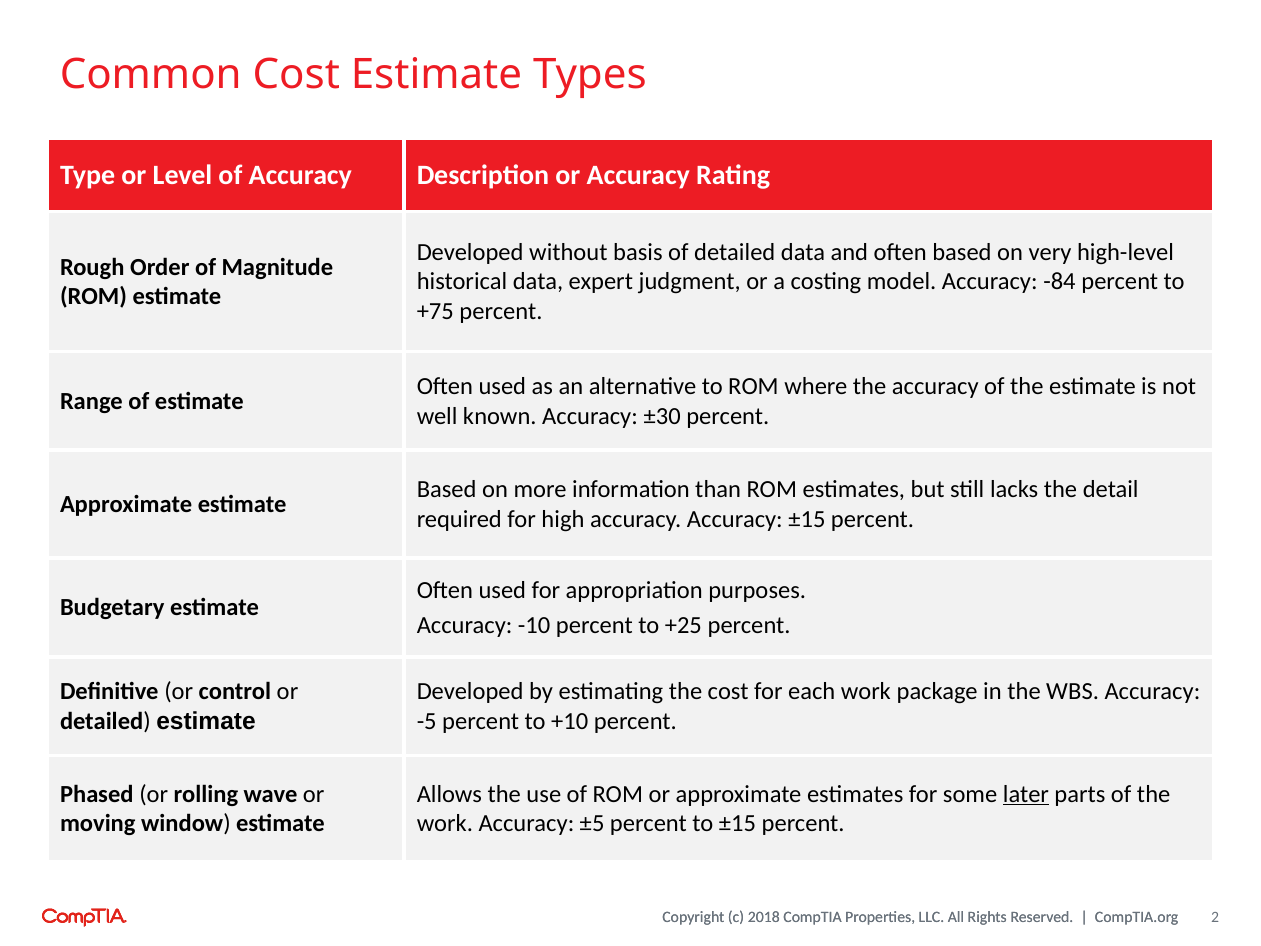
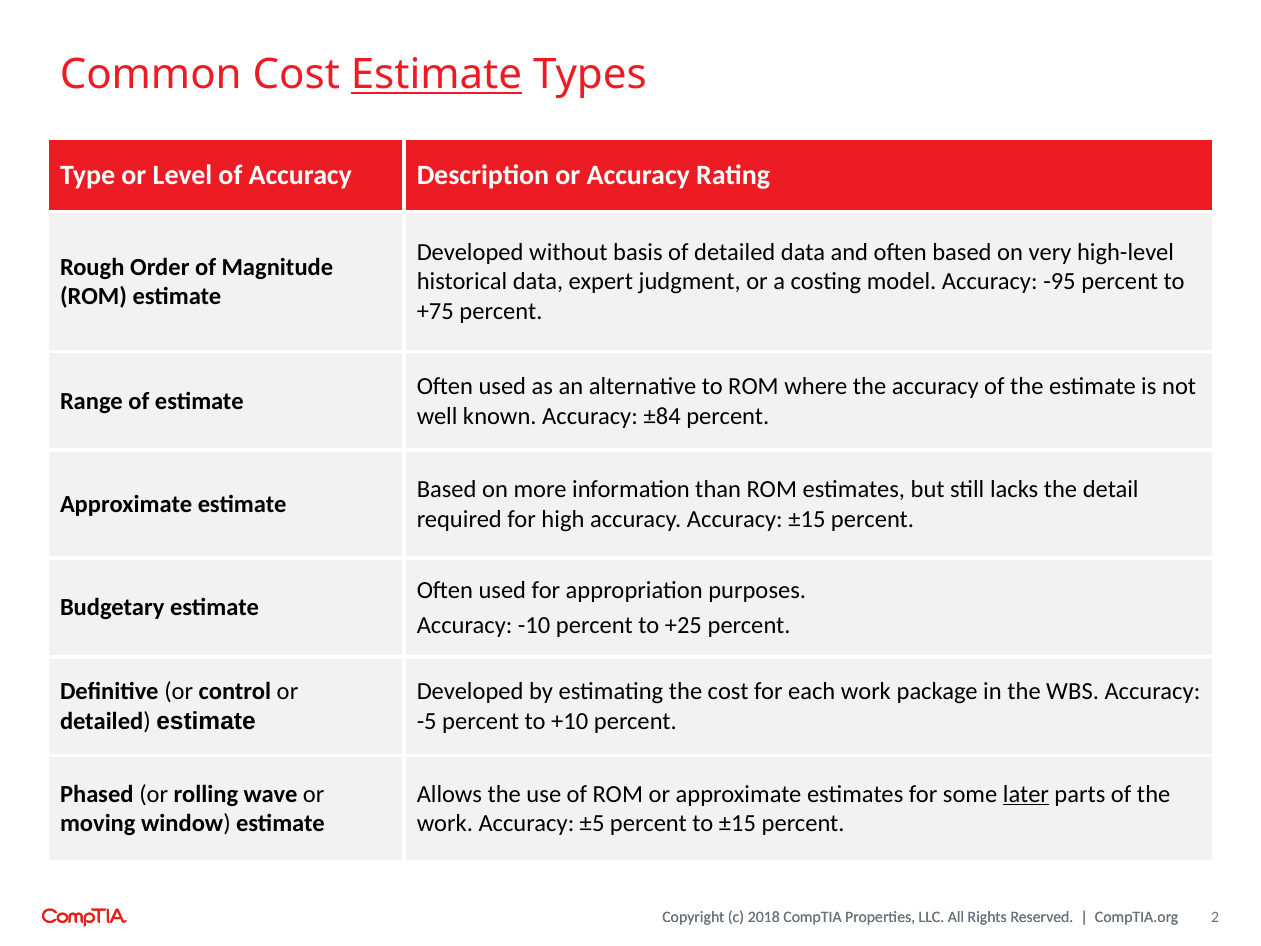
Estimate at (436, 75) underline: none -> present
-84: -84 -> -95
±30: ±30 -> ±84
